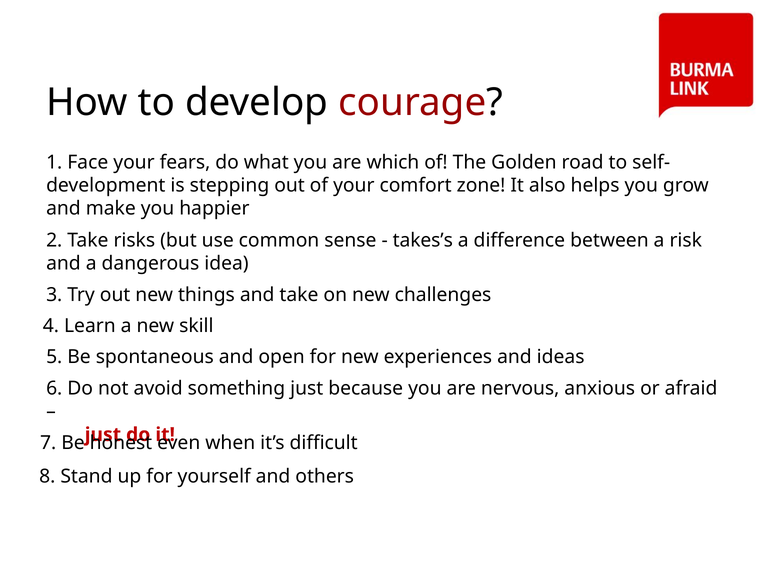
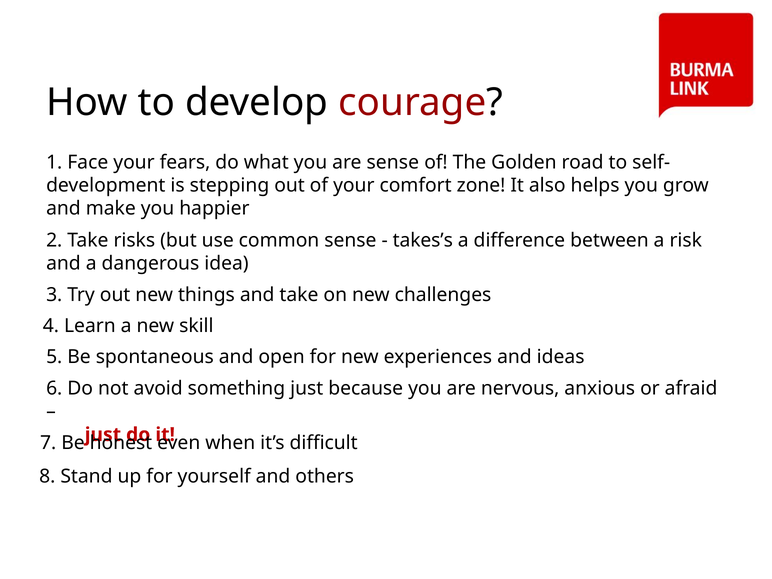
are which: which -> sense
